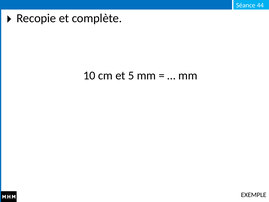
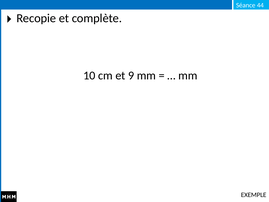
5: 5 -> 9
